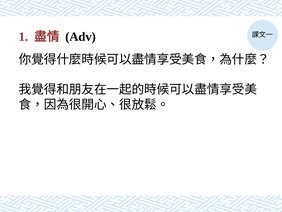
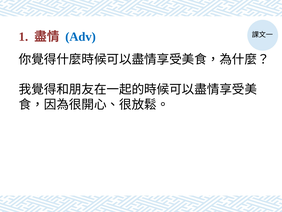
Adv colour: black -> blue
